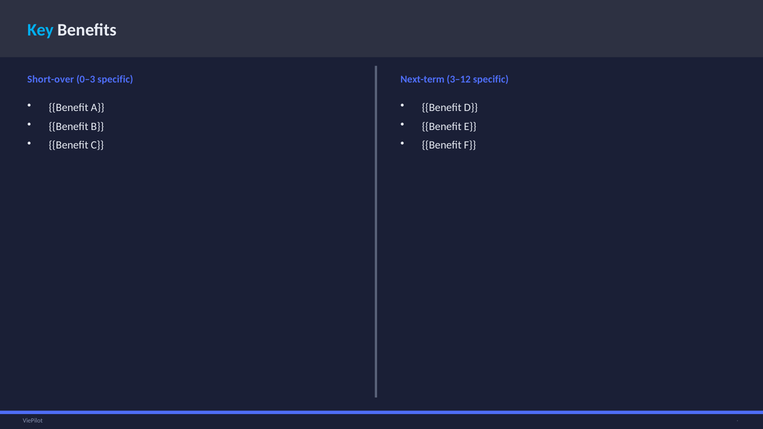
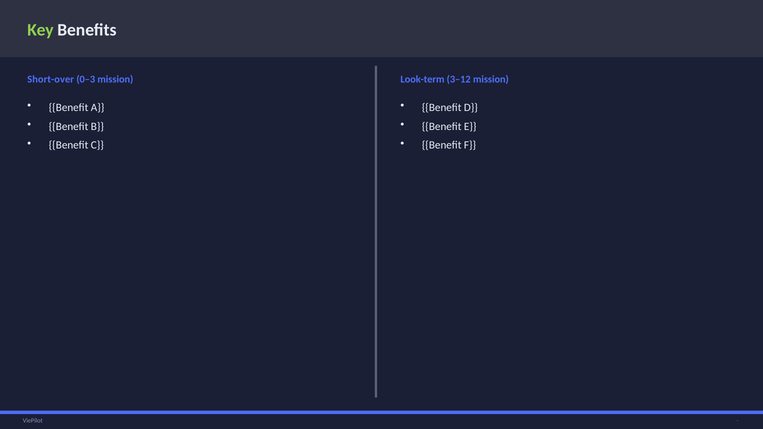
Key colour: light blue -> light green
0–3 specific: specific -> mission
Next-term: Next-term -> Look-term
3–12 specific: specific -> mission
